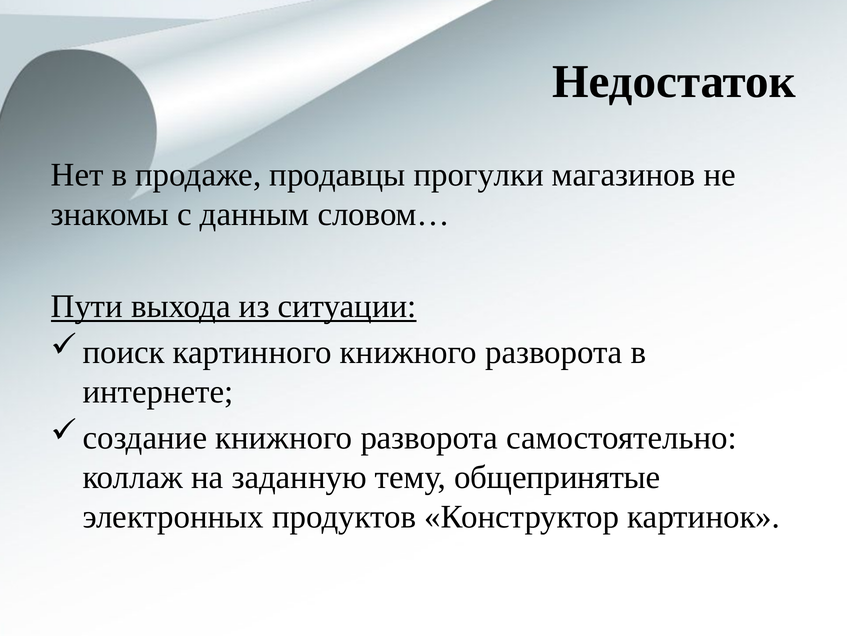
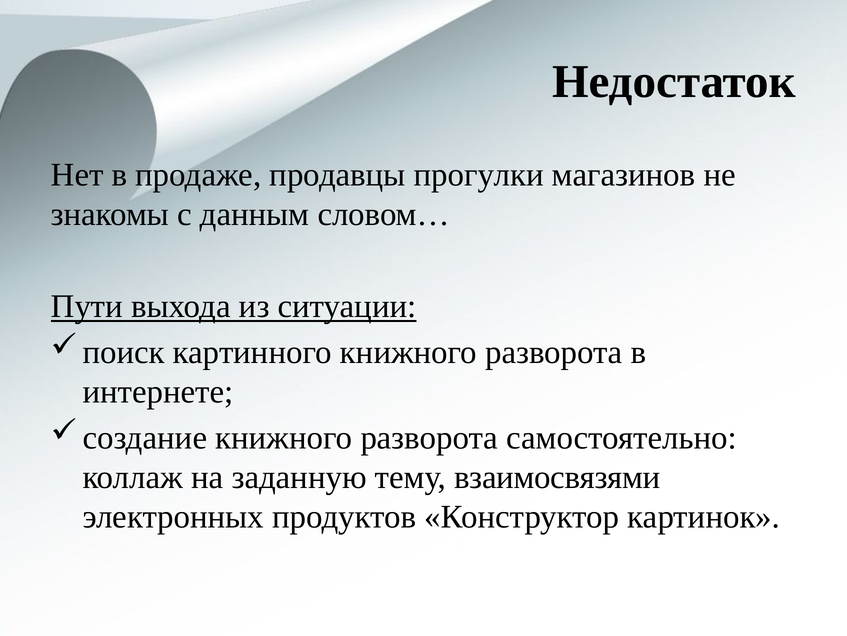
общепринятые: общепринятые -> взаимосвязями
